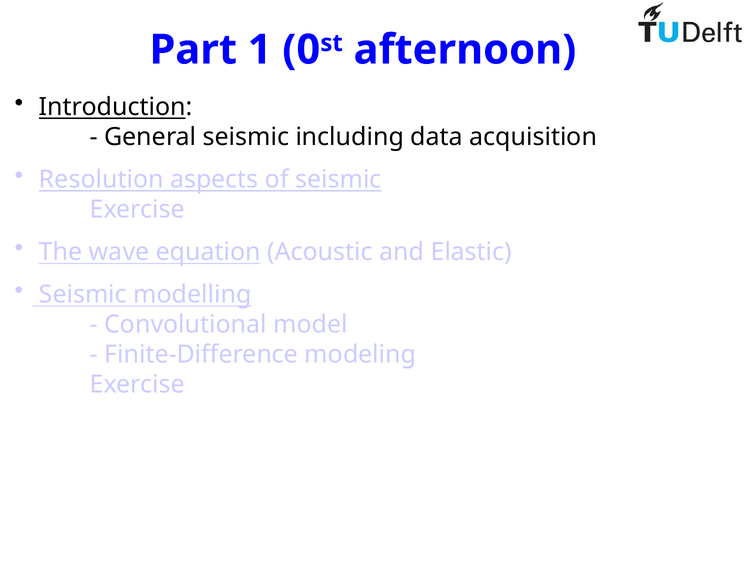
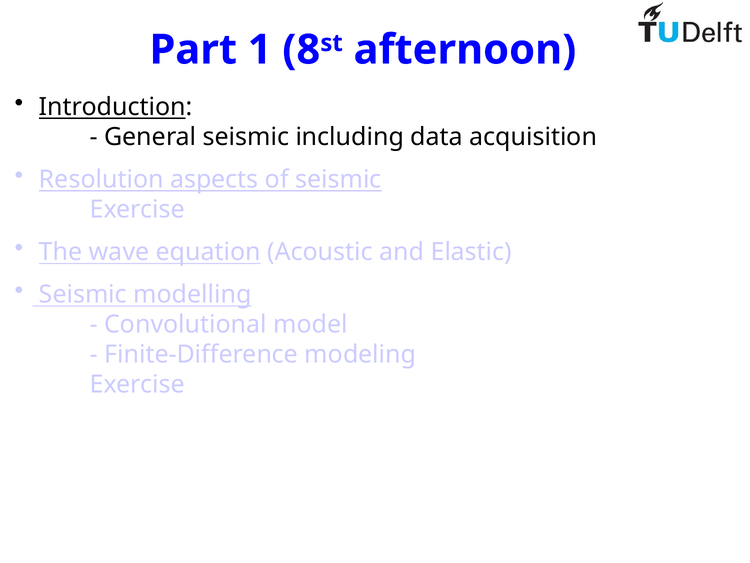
0: 0 -> 8
